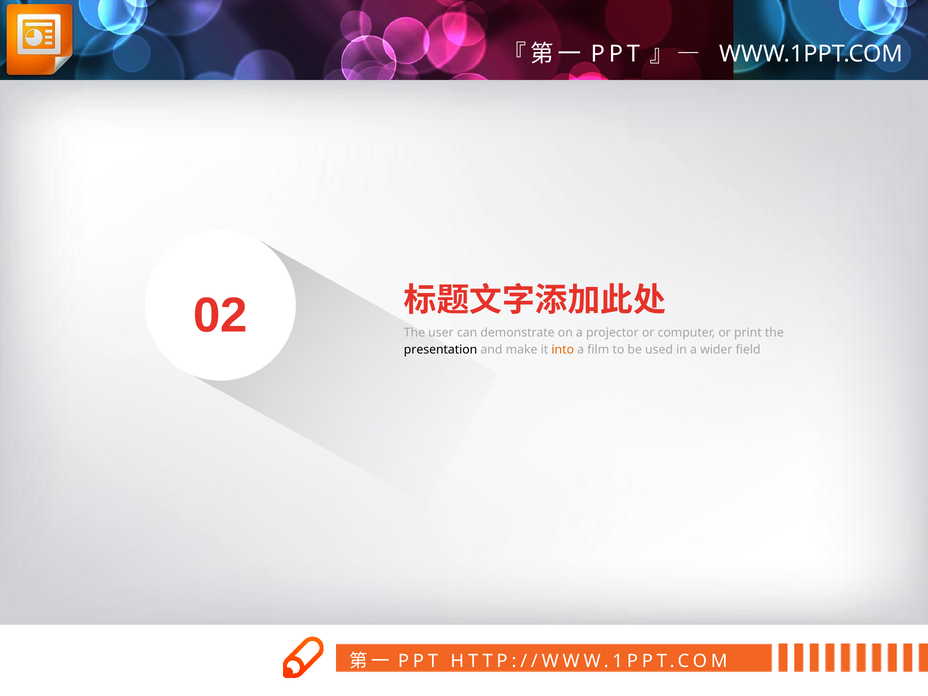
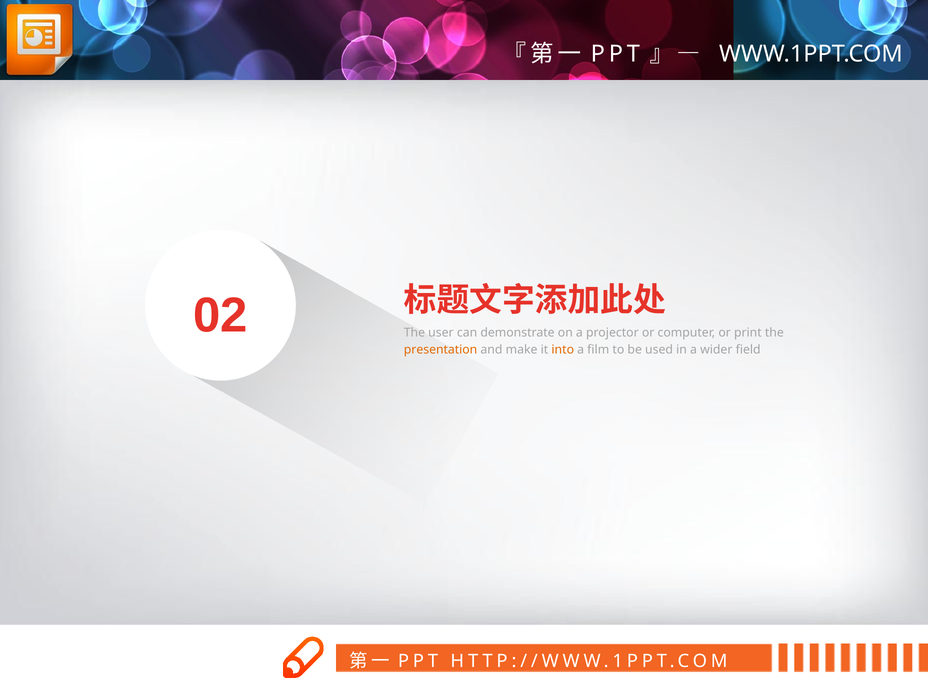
presentation colour: black -> orange
